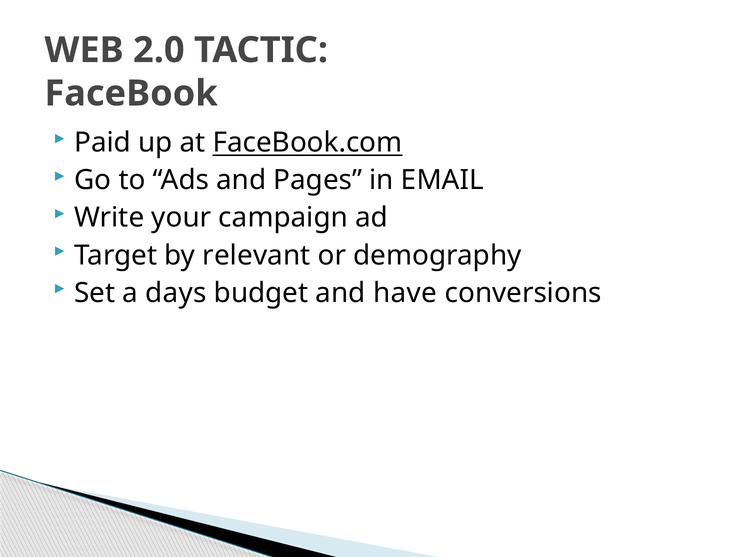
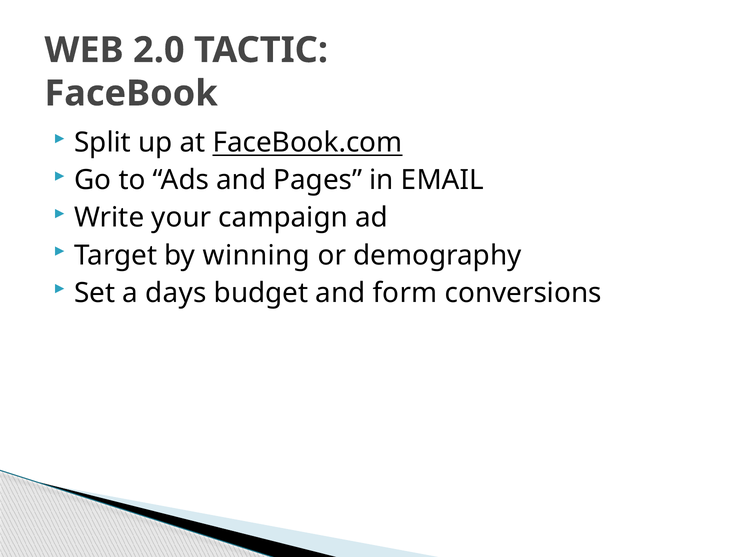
Paid: Paid -> Split
relevant: relevant -> winning
have: have -> form
